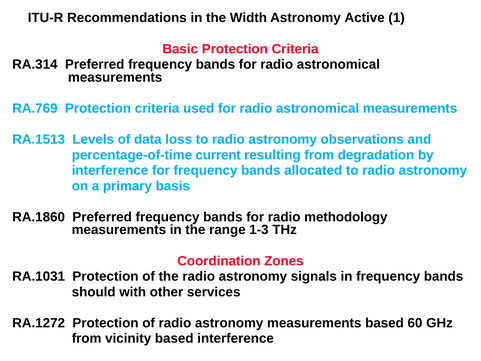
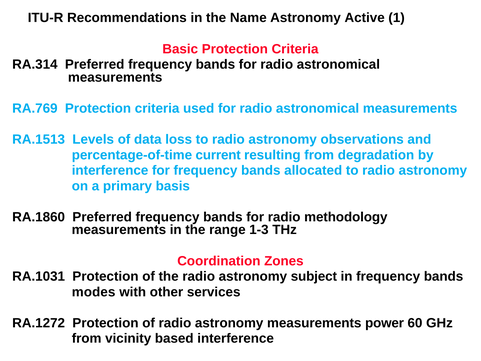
Width: Width -> Name
signals: signals -> subject
should: should -> modes
measurements based: based -> power
